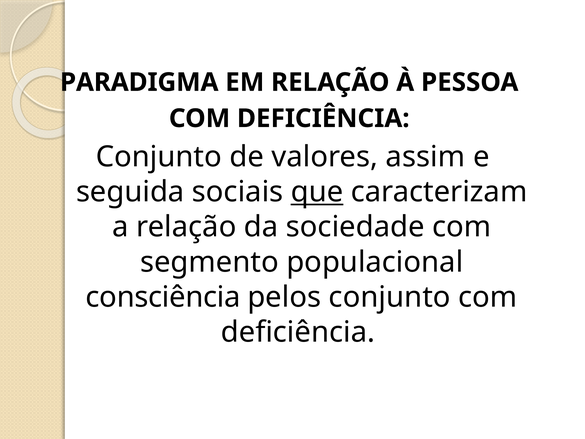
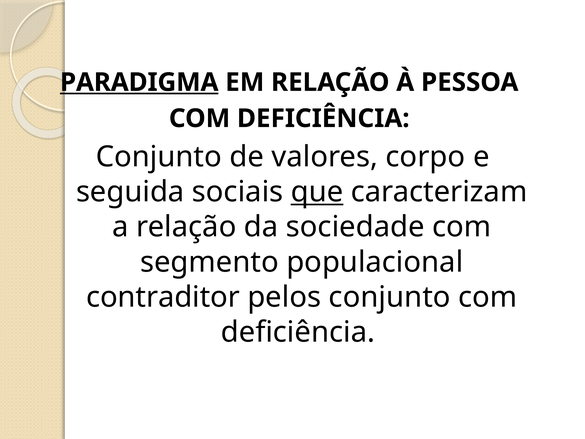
PARADIGMA underline: none -> present
assim: assim -> corpo
consciência: consciência -> contraditor
